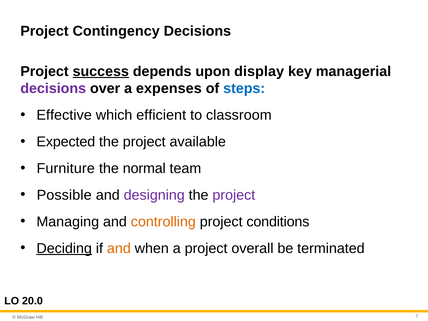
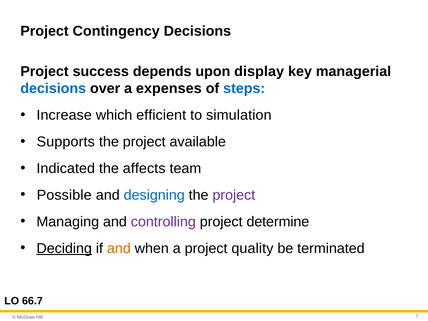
success underline: present -> none
decisions at (53, 89) colour: purple -> blue
Effective: Effective -> Increase
classroom: classroom -> simulation
Expected: Expected -> Supports
Furniture: Furniture -> Indicated
normal: normal -> affects
designing colour: purple -> blue
controlling colour: orange -> purple
conditions: conditions -> determine
overall: overall -> quality
20.0: 20.0 -> 66.7
